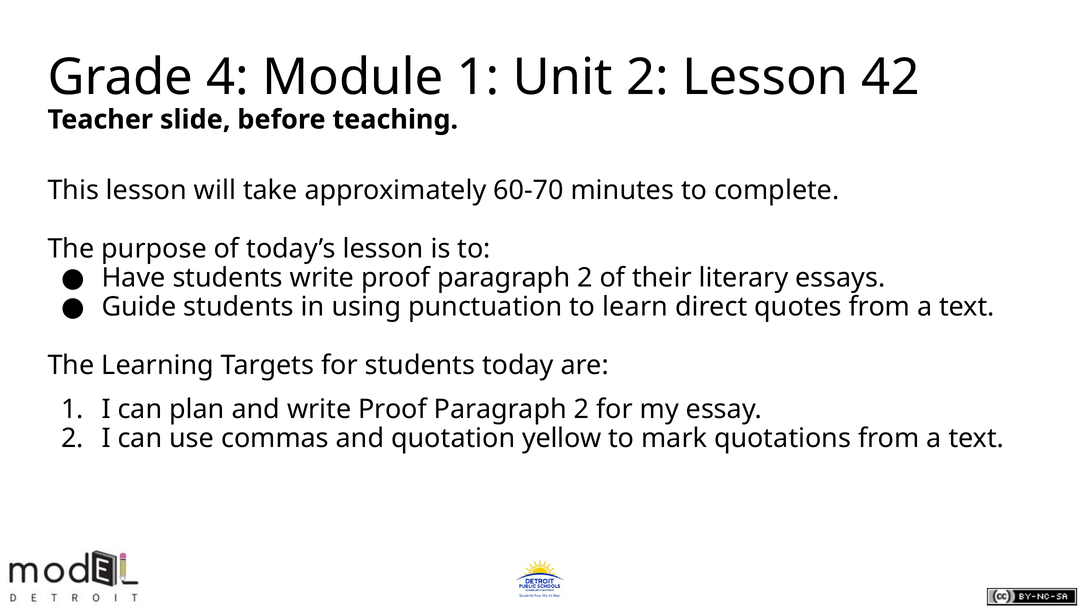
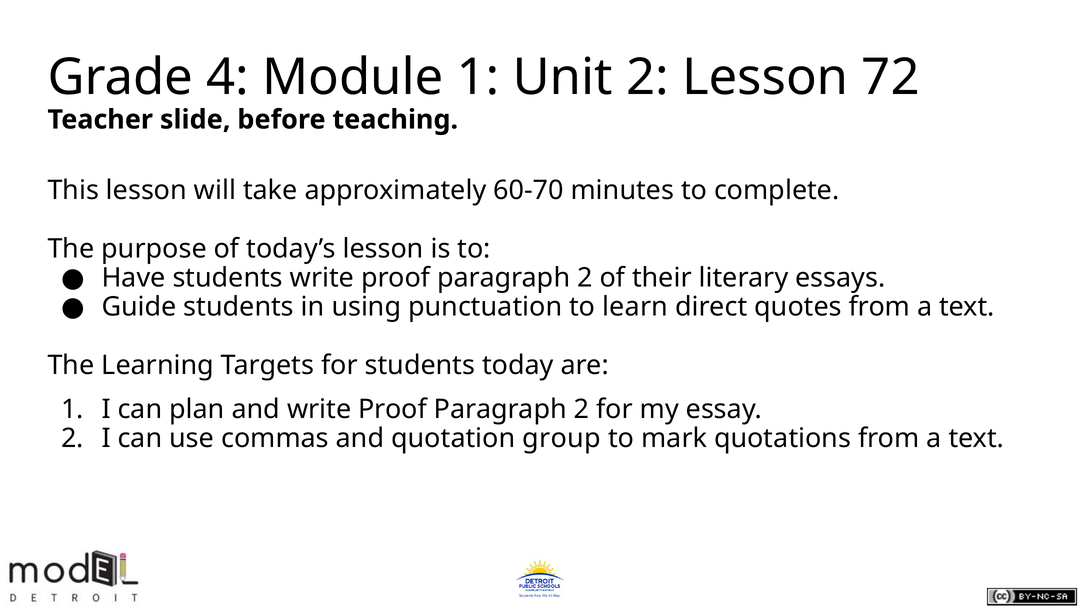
42: 42 -> 72
yellow: yellow -> group
